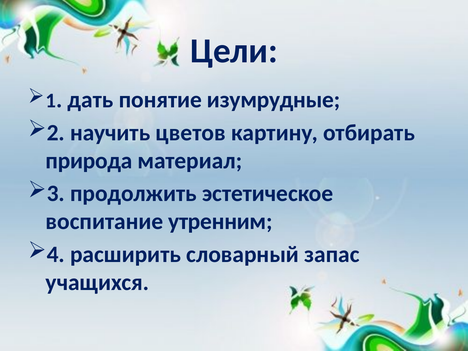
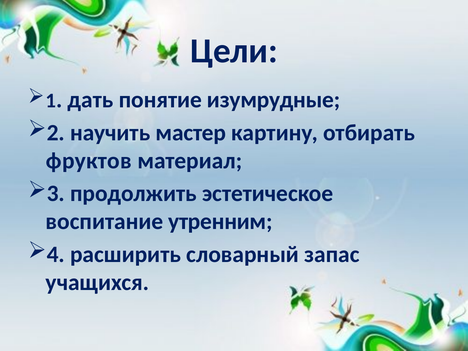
цветов: цветов -> мастер
природа: природа -> фруктов
